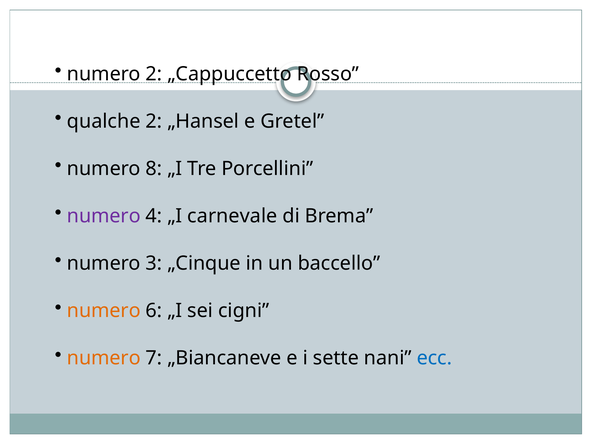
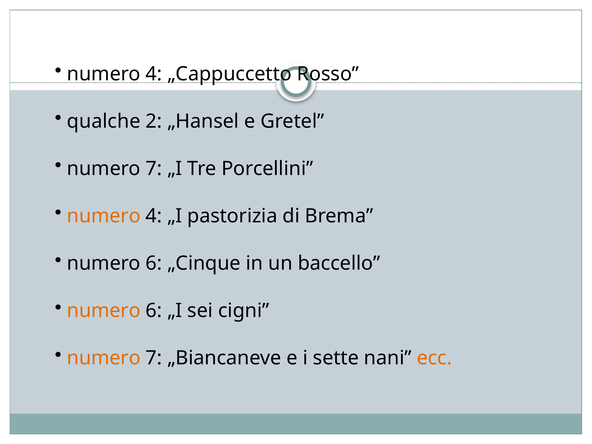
2 at (154, 74): 2 -> 4
8 at (154, 169): 8 -> 7
numero at (104, 216) colour: purple -> orange
carnevale: carnevale -> pastorizia
3 at (154, 263): 3 -> 6
ecc colour: blue -> orange
